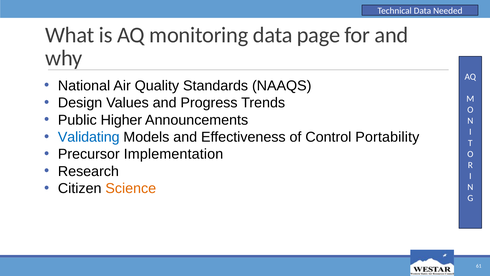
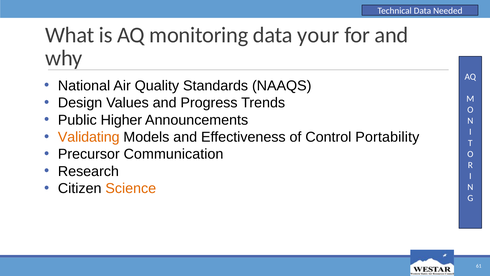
page: page -> your
Validating colour: blue -> orange
Implementation: Implementation -> Communication
